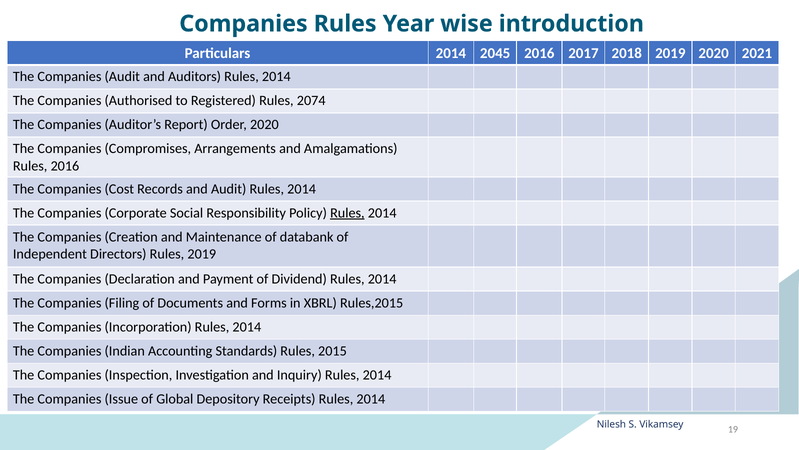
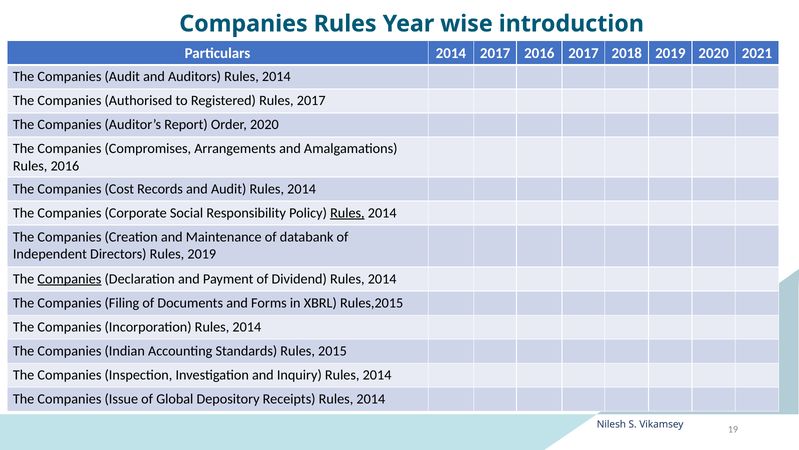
2014 2045: 2045 -> 2017
Rules 2074: 2074 -> 2017
Companies at (69, 279) underline: none -> present
